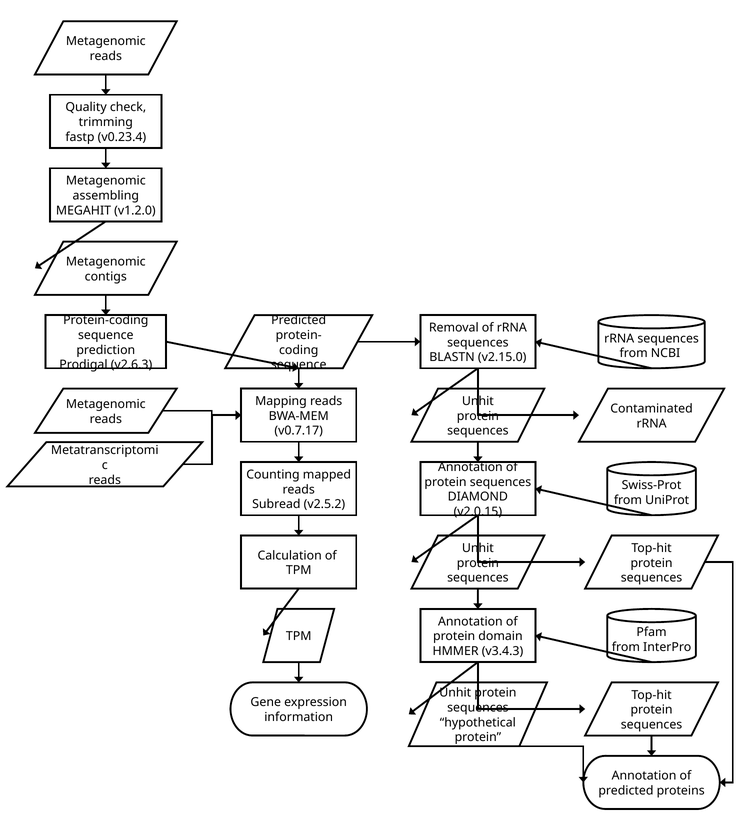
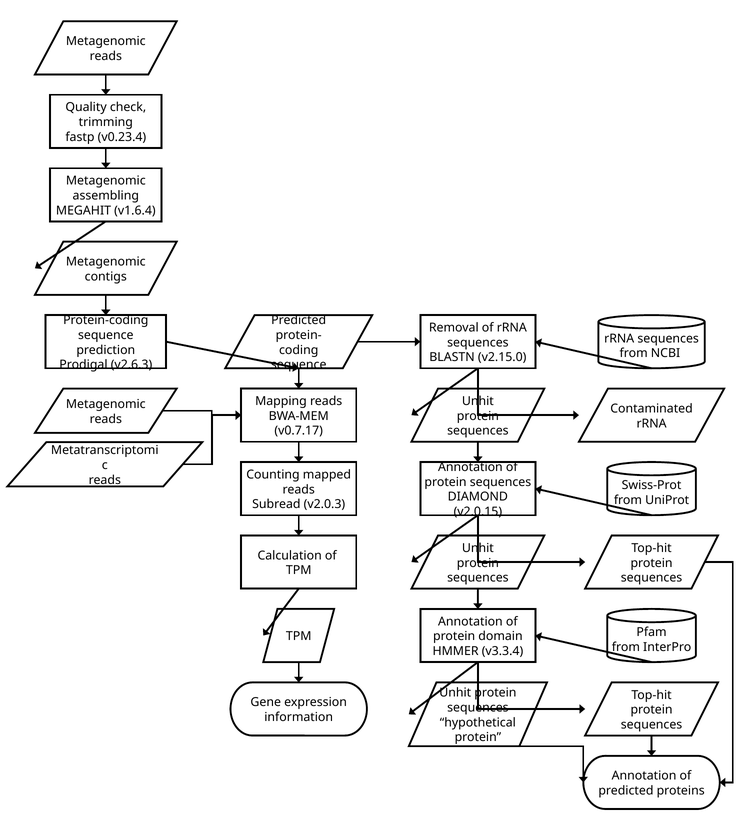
v1.2.0: v1.2.0 -> v1.6.4
v2.5.2: v2.5.2 -> v2.0.3
v3.4.3: v3.4.3 -> v3.3.4
